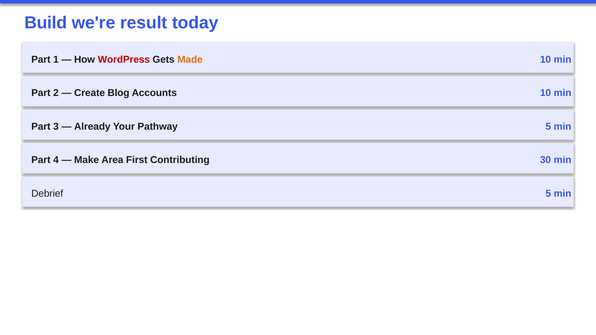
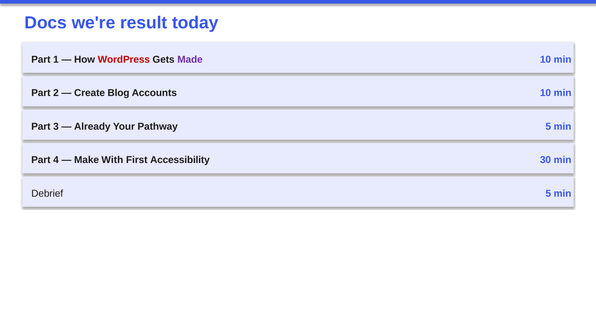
Build: Build -> Docs
Made colour: orange -> purple
Area: Area -> With
Contributing: Contributing -> Accessibility
